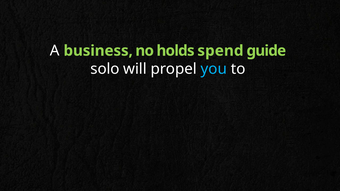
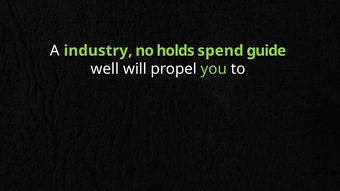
business: business -> industry
solo: solo -> well
you colour: light blue -> light green
